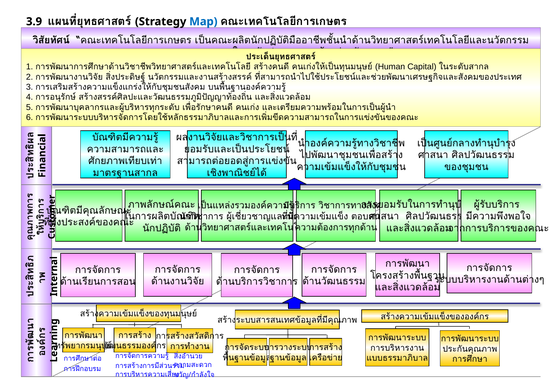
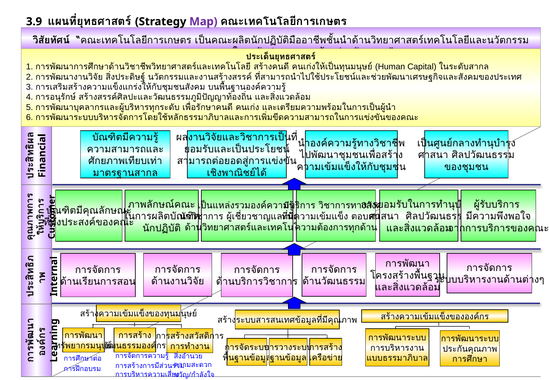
Map colour: blue -> purple
